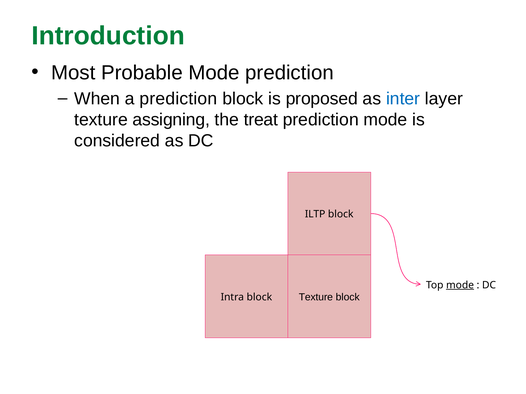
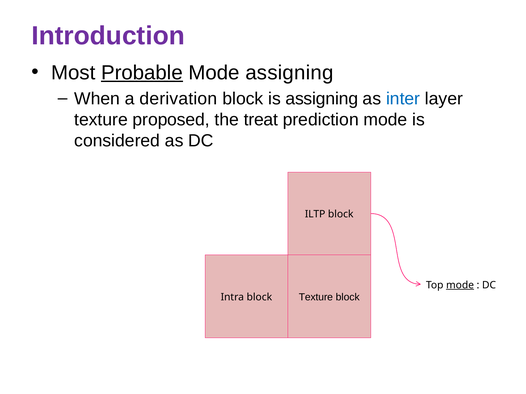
Introduction colour: green -> purple
Probable underline: none -> present
Mode prediction: prediction -> assigning
a prediction: prediction -> derivation
is proposed: proposed -> assigning
assigning: assigning -> proposed
